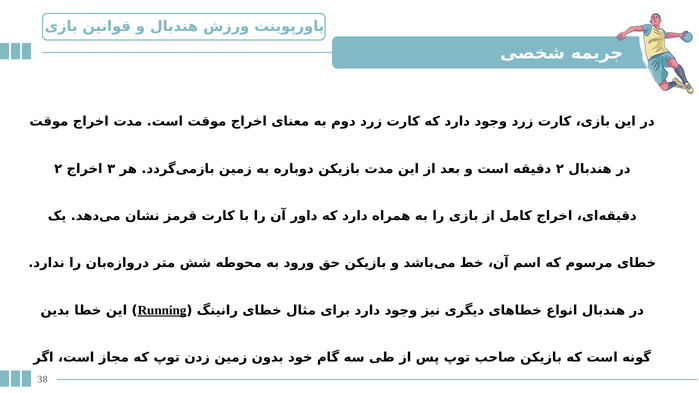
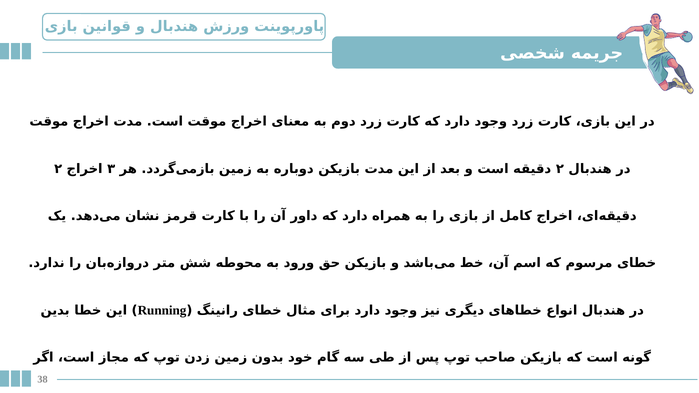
Running underline: present -> none
